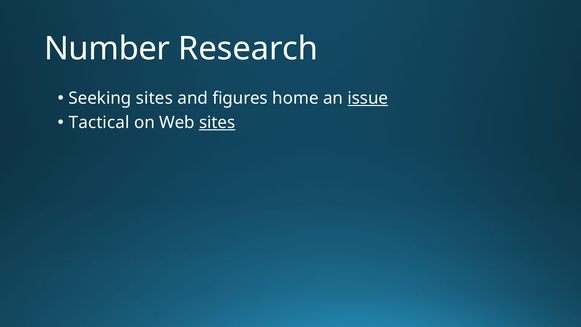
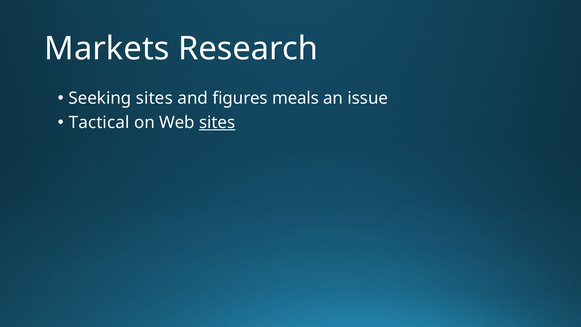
Number: Number -> Markets
home: home -> meals
issue underline: present -> none
